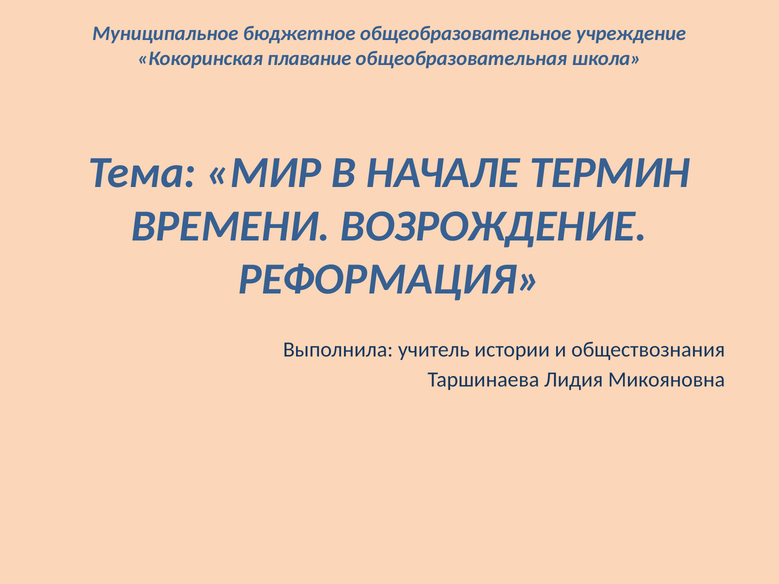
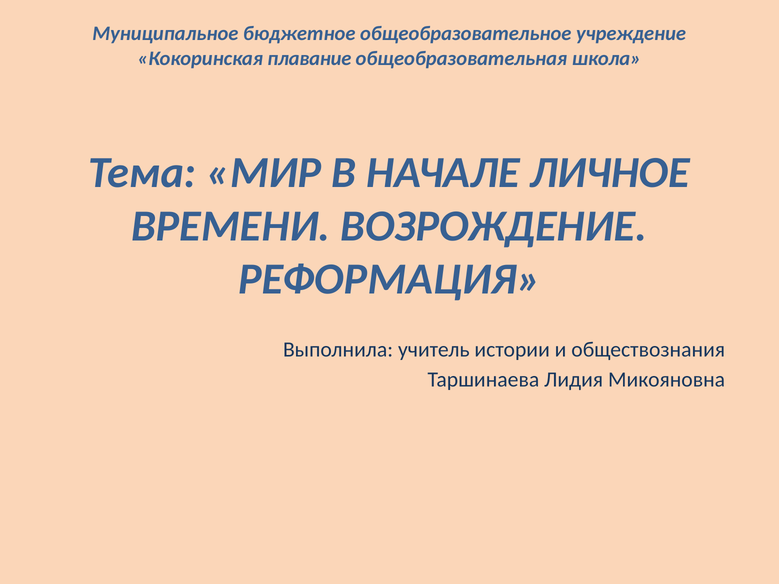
ТЕРМИН: ТЕРМИН -> ЛИЧНОЕ
